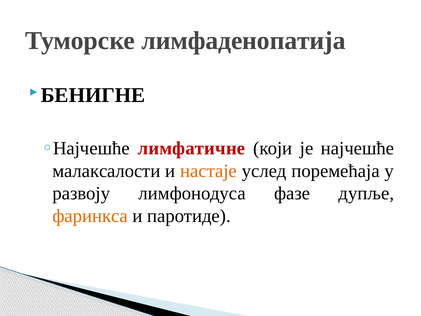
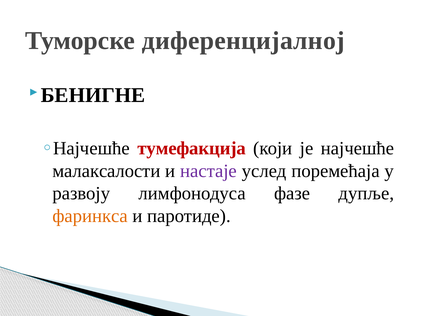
лимфаденопатија: лимфаденопатија -> диференцијалној
лимфатичне: лимфатичне -> тумефакција
настаје colour: orange -> purple
